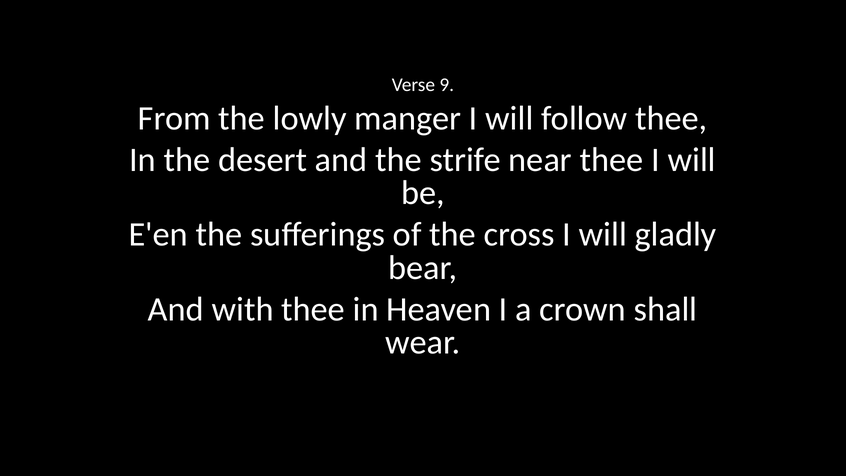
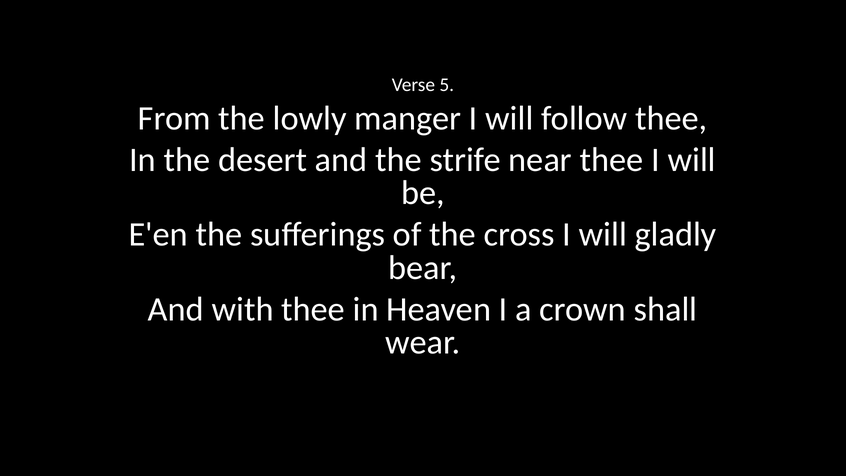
9: 9 -> 5
